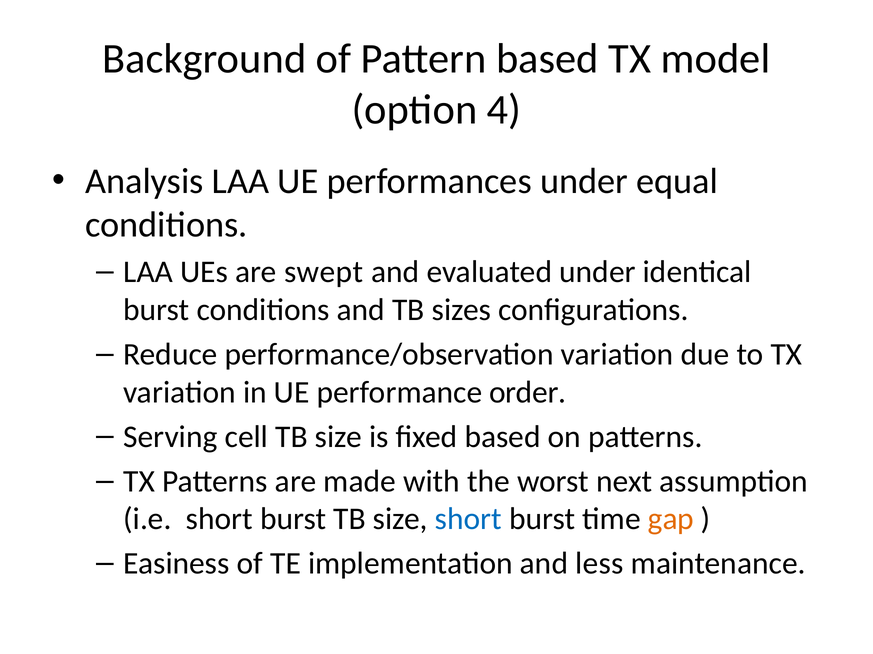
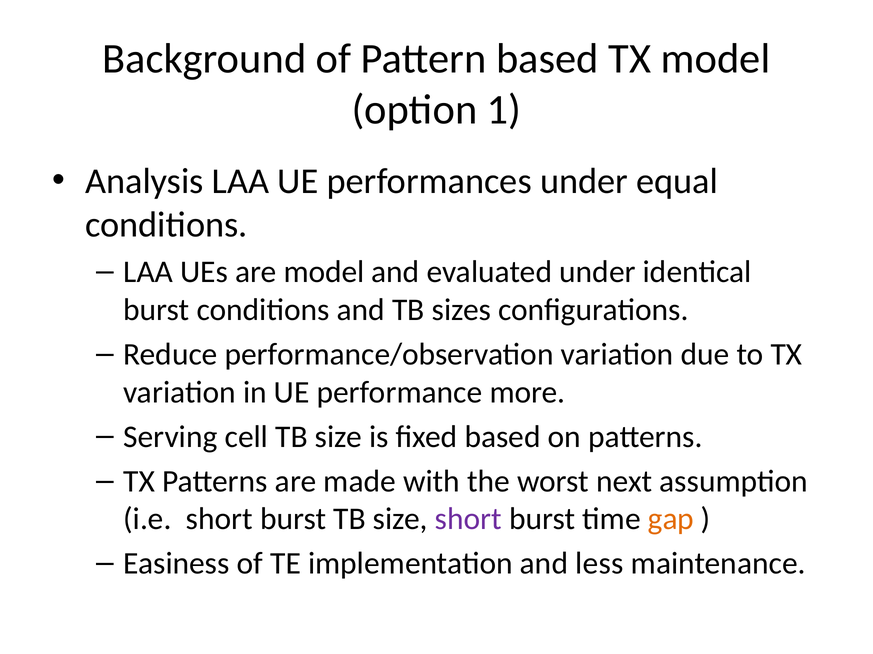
4: 4 -> 1
are swept: swept -> model
order: order -> more
short at (468, 520) colour: blue -> purple
